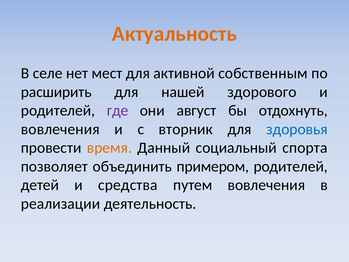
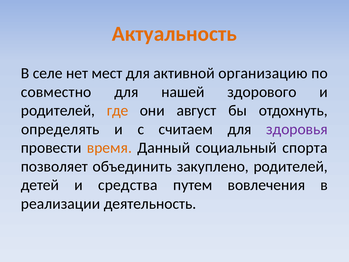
собственным: собственным -> организацию
расширить: расширить -> совместно
где colour: purple -> orange
вовлечения at (60, 129): вовлечения -> определять
вторник: вторник -> считаем
здоровья colour: blue -> purple
примером: примером -> закуплено
